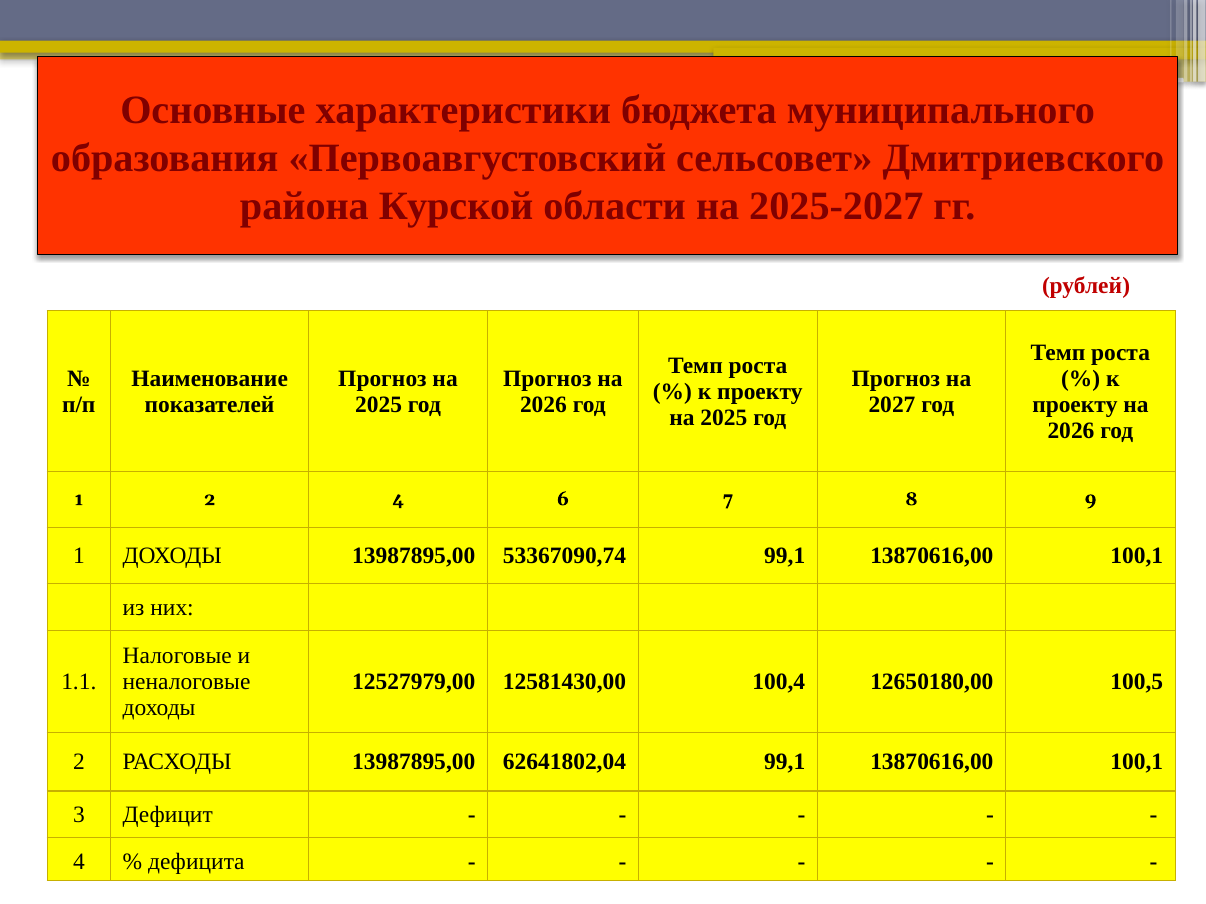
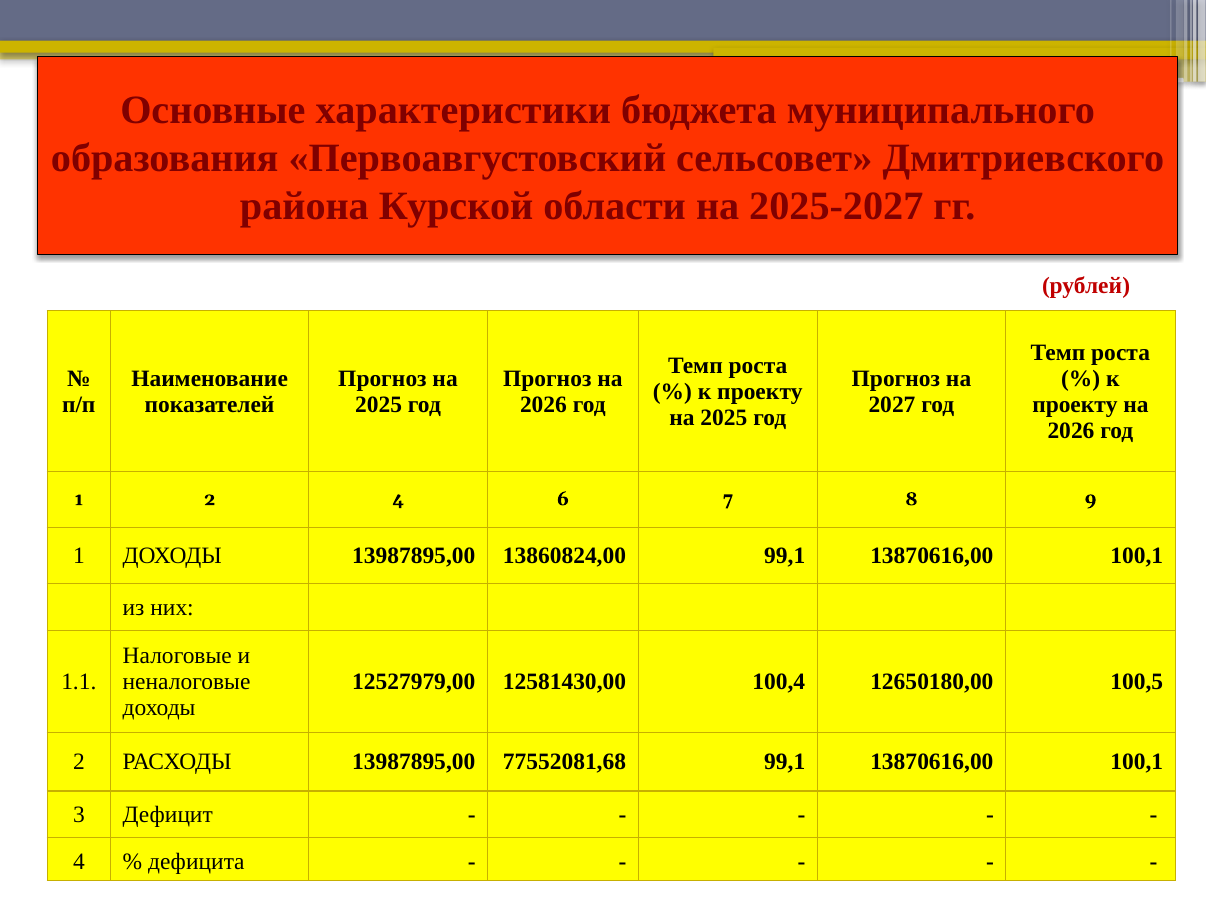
53367090,74: 53367090,74 -> 13860824,00
62641802,04: 62641802,04 -> 77552081,68
